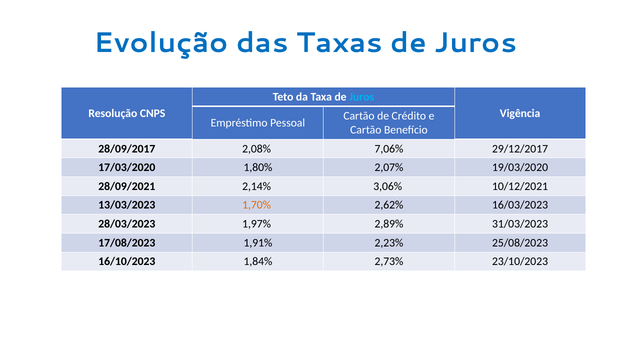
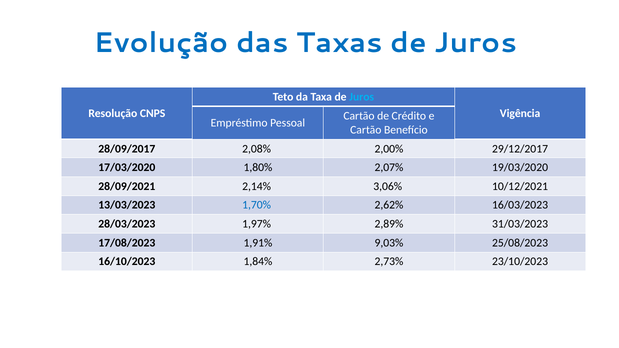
7,06%: 7,06% -> 2,00%
1,70% colour: orange -> blue
2,23%: 2,23% -> 9,03%
